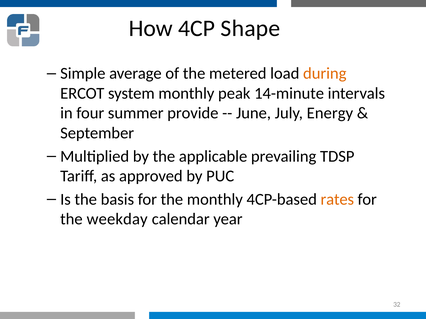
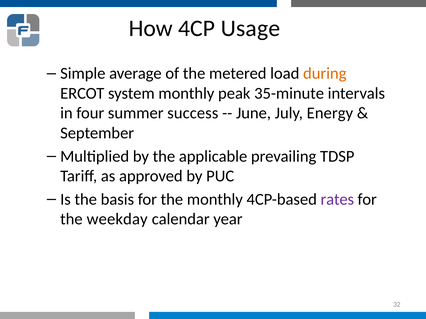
Shape: Shape -> Usage
14-minute: 14-minute -> 35-minute
provide: provide -> success
rates colour: orange -> purple
